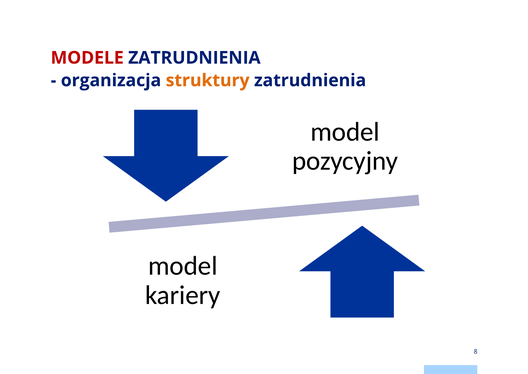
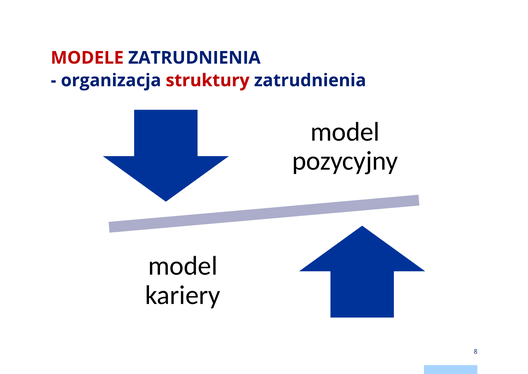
struktury colour: orange -> red
